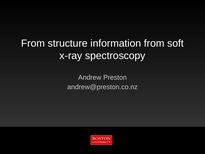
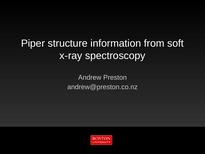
From at (33, 43): From -> Piper
